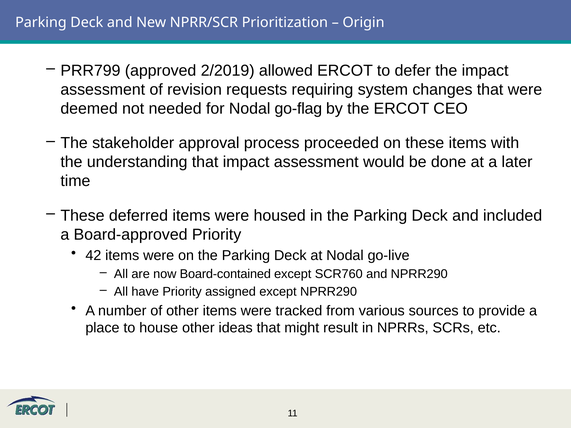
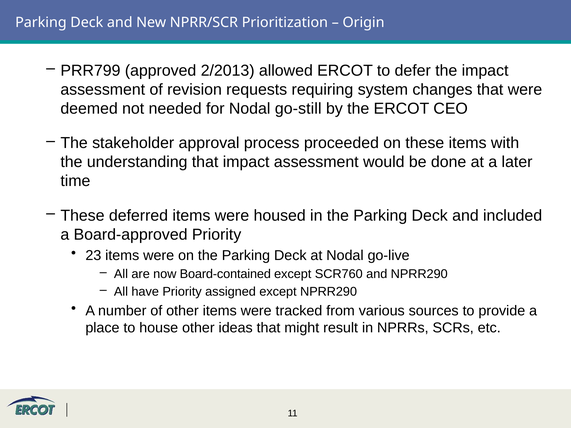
2/2019: 2/2019 -> 2/2013
go-flag: go-flag -> go-still
42: 42 -> 23
